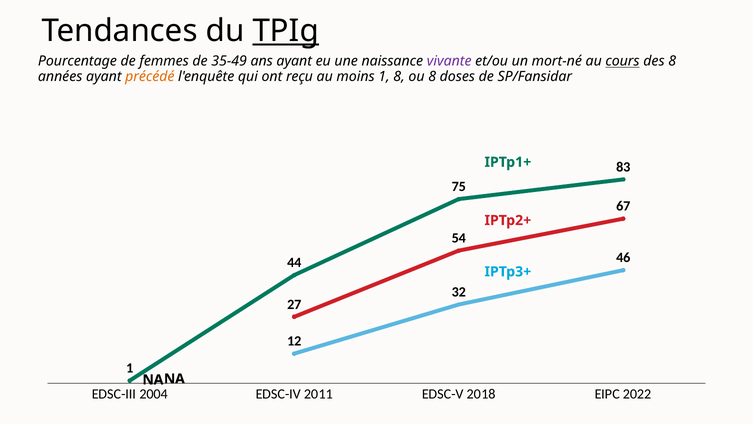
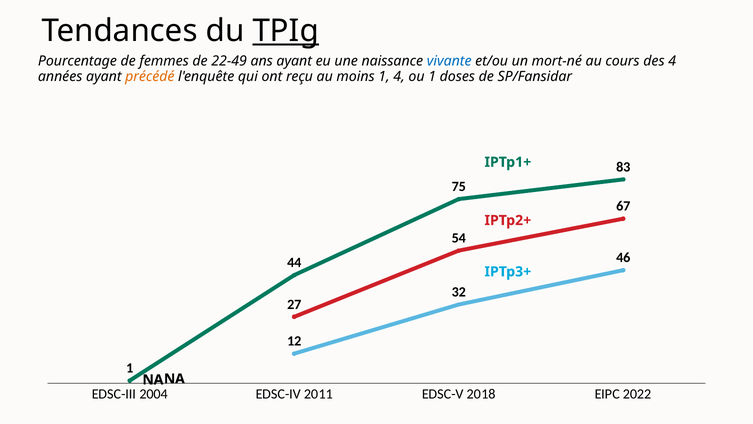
35-49: 35-49 -> 22-49
vivante colour: purple -> blue
cours underline: present -> none
des 8: 8 -> 4
1 8: 8 -> 4
ou 8: 8 -> 1
